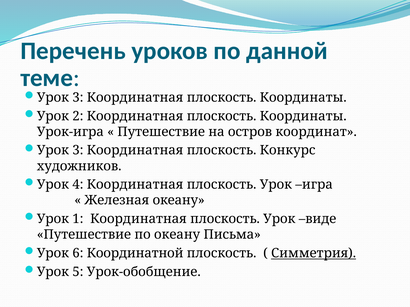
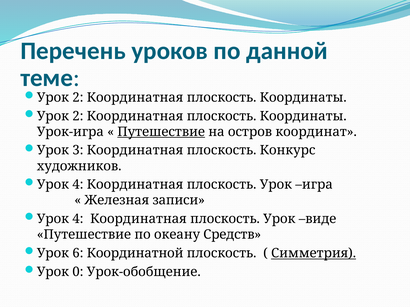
3 at (78, 98): 3 -> 2
Путешествие at (161, 132) underline: none -> present
Железная океану: океану -> записи
1 at (78, 219): 1 -> 4
Письма: Письма -> Средств
5: 5 -> 0
